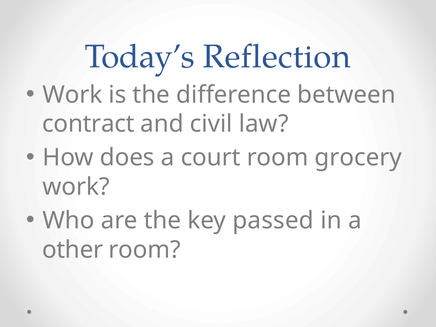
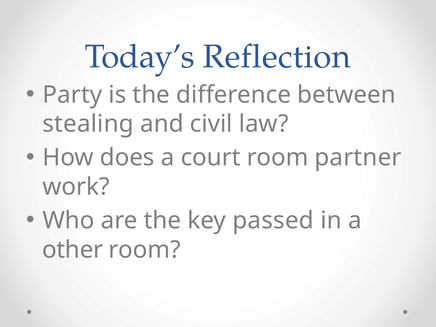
Work at (72, 95): Work -> Party
contract: contract -> stealing
grocery: grocery -> partner
